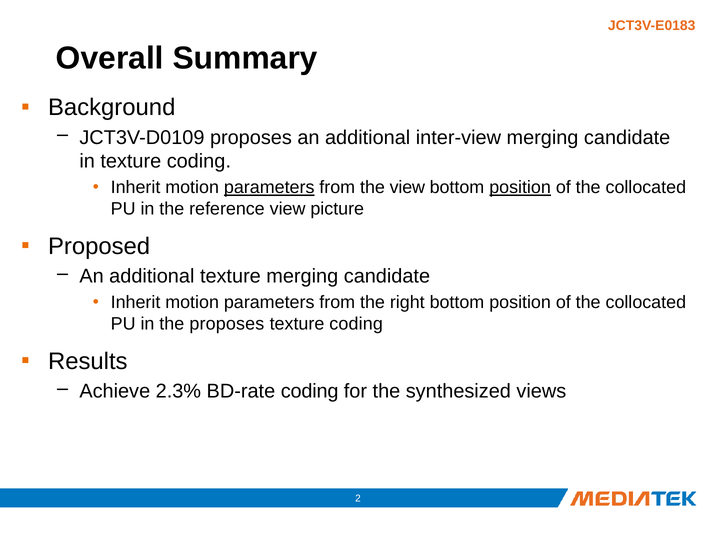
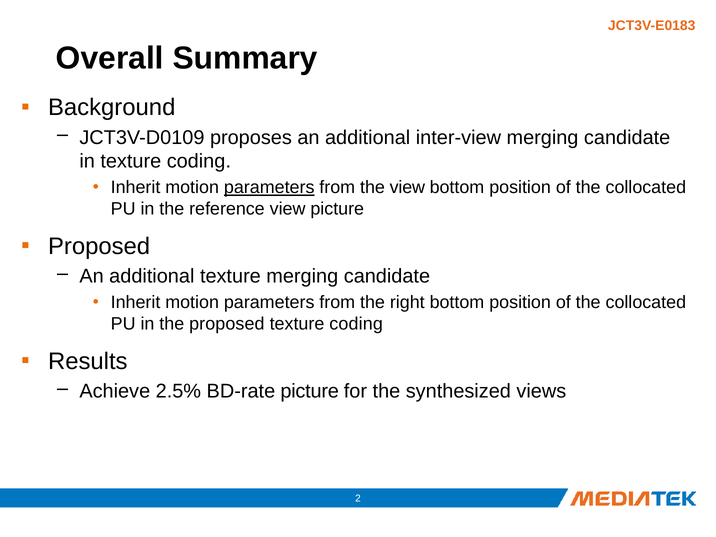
position at (520, 188) underline: present -> none
the proposes: proposes -> proposed
2.3%: 2.3% -> 2.5%
BD-rate coding: coding -> picture
